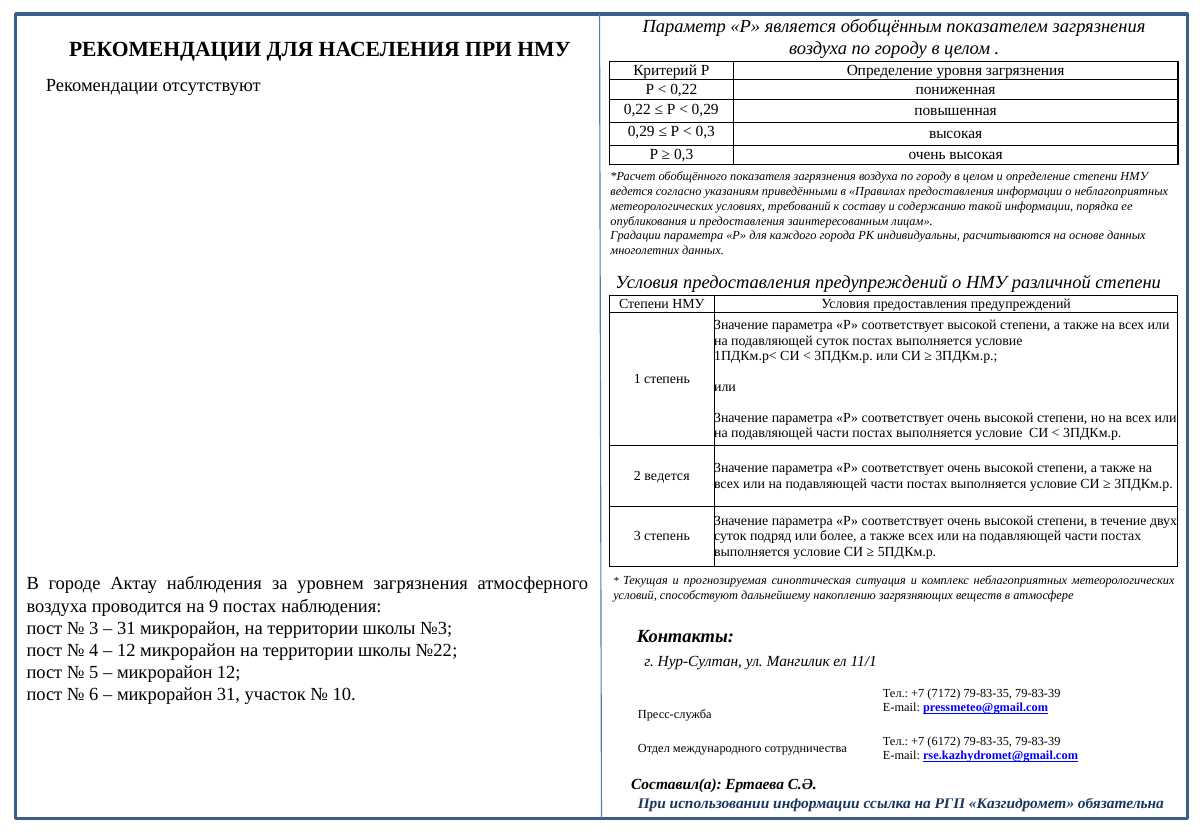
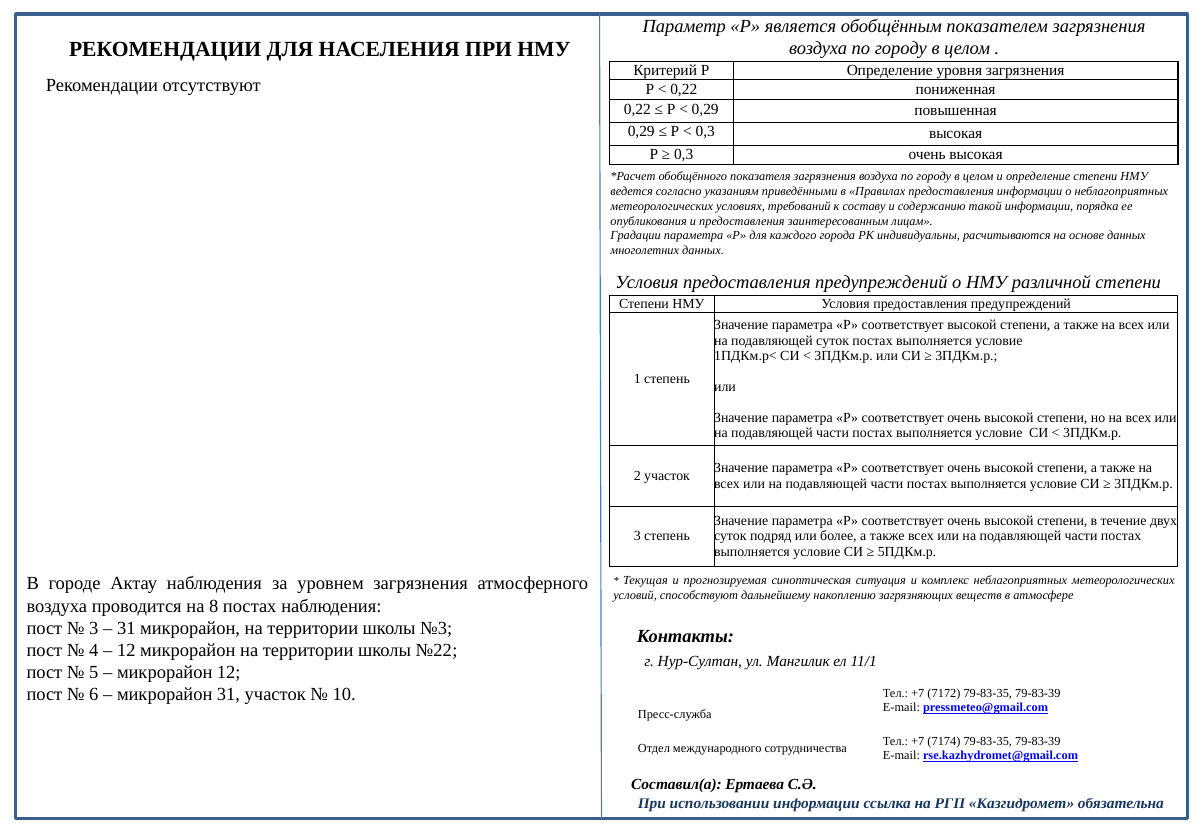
2 ведется: ведется -> участок
9: 9 -> 8
6172: 6172 -> 7174
